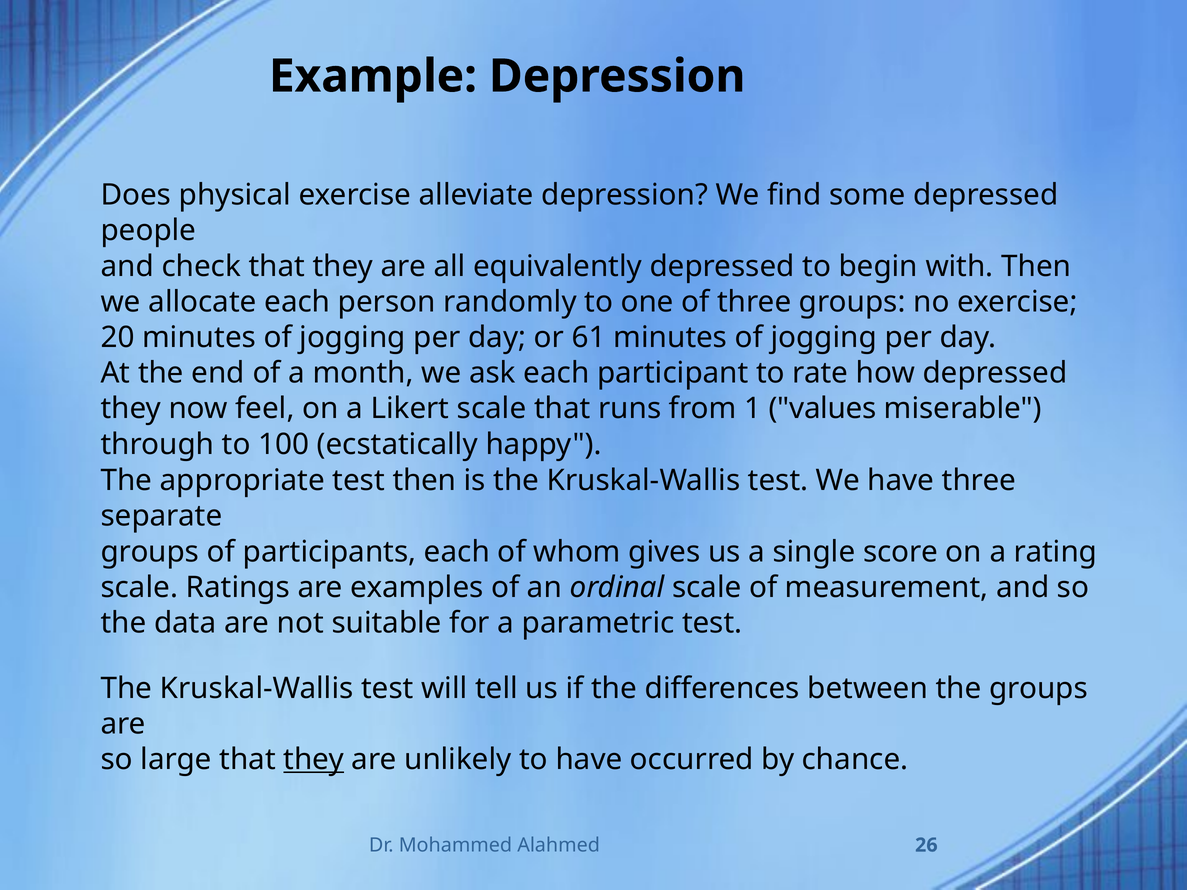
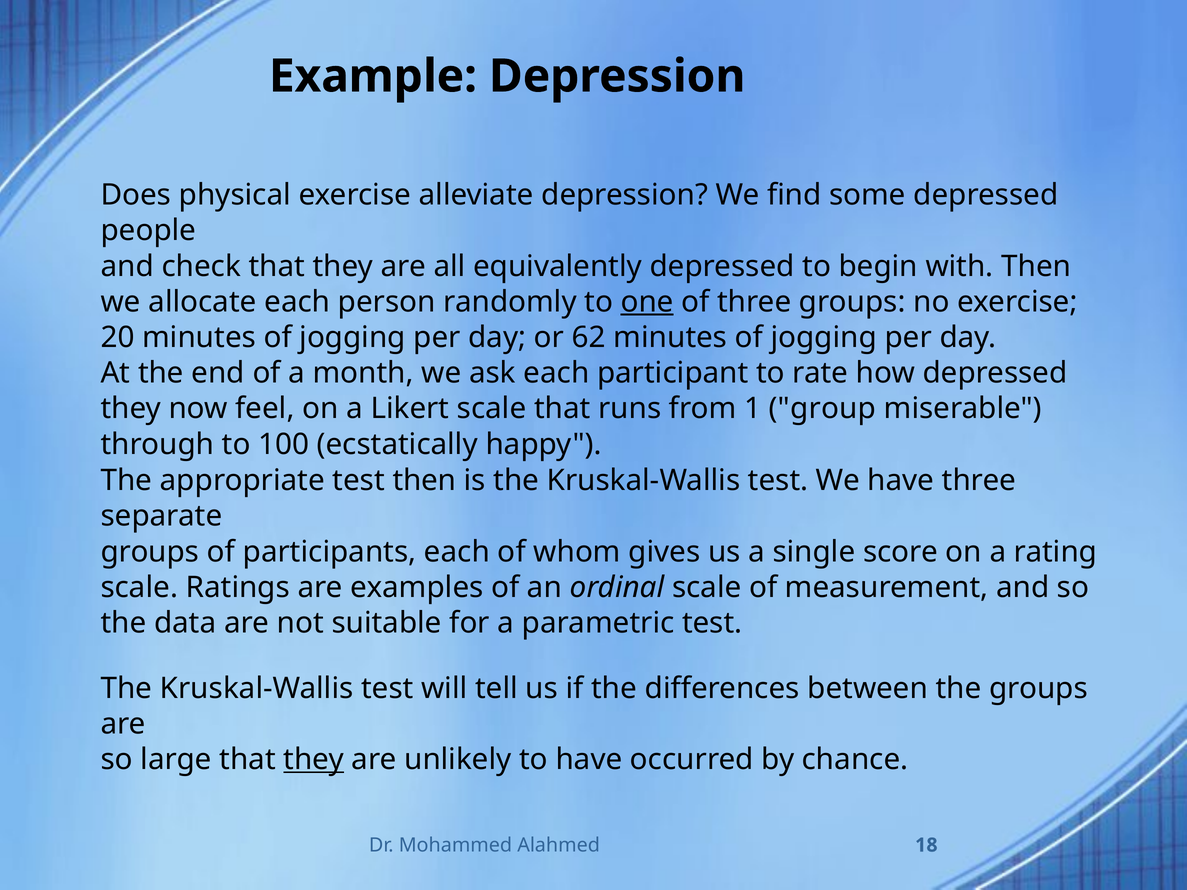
one underline: none -> present
61: 61 -> 62
values: values -> group
26: 26 -> 18
